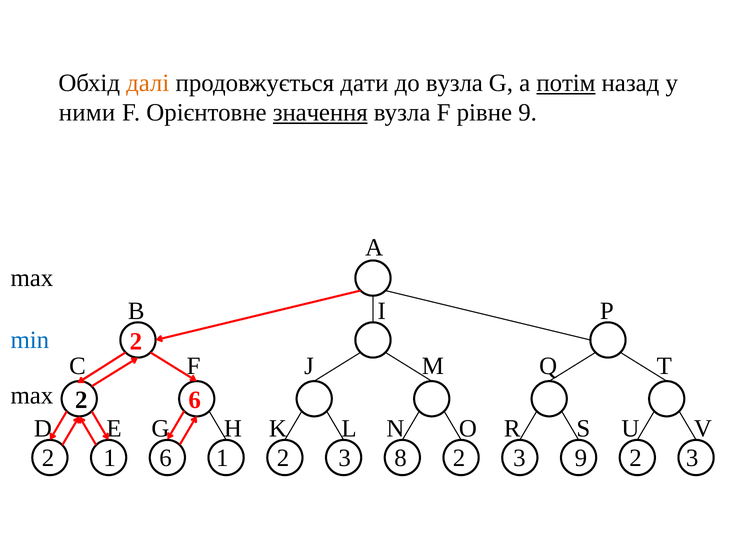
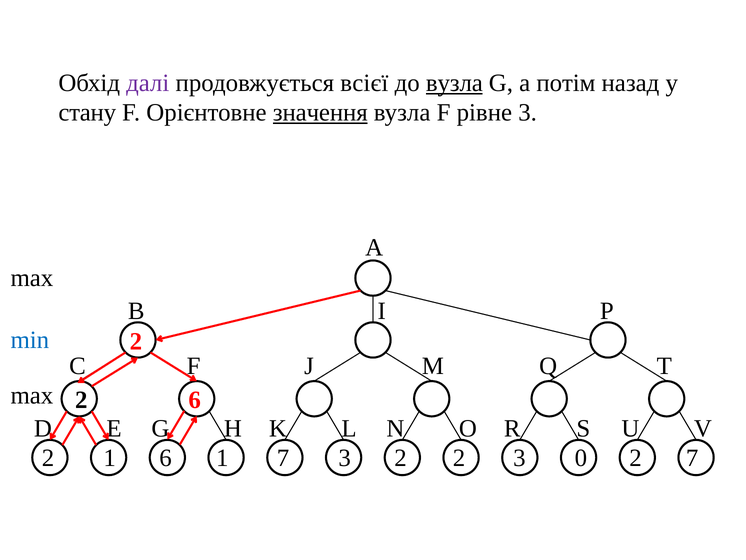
далі colour: orange -> purple
дати: дати -> всієї
вузла at (454, 83) underline: none -> present
потім underline: present -> none
ними: ними -> стану
рівне 9: 9 -> 3
6 1 2: 2 -> 7
3 8: 8 -> 2
3 9: 9 -> 0
3 at (692, 457): 3 -> 7
